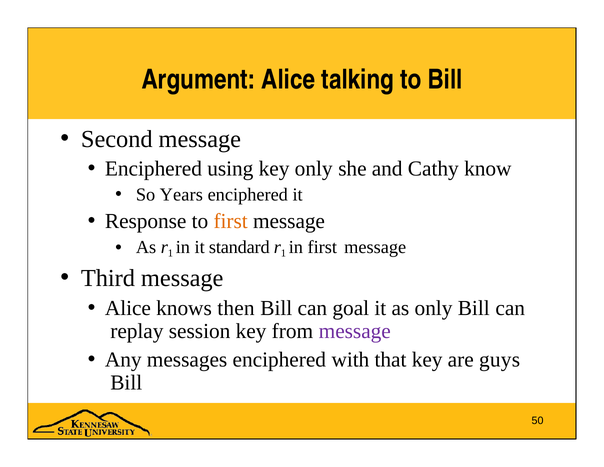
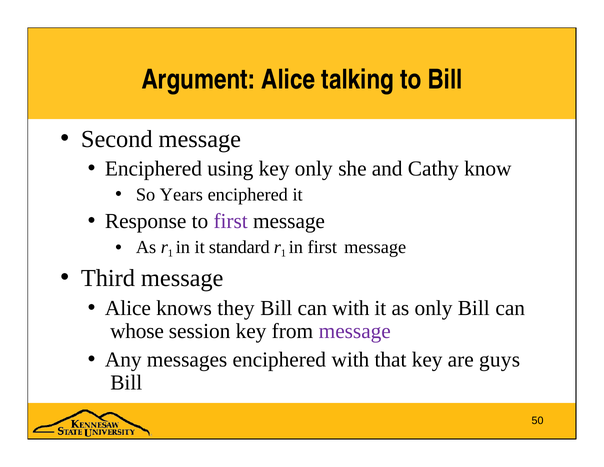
first at (231, 221) colour: orange -> purple
then: then -> they
can goal: goal -> with
replay: replay -> whose
